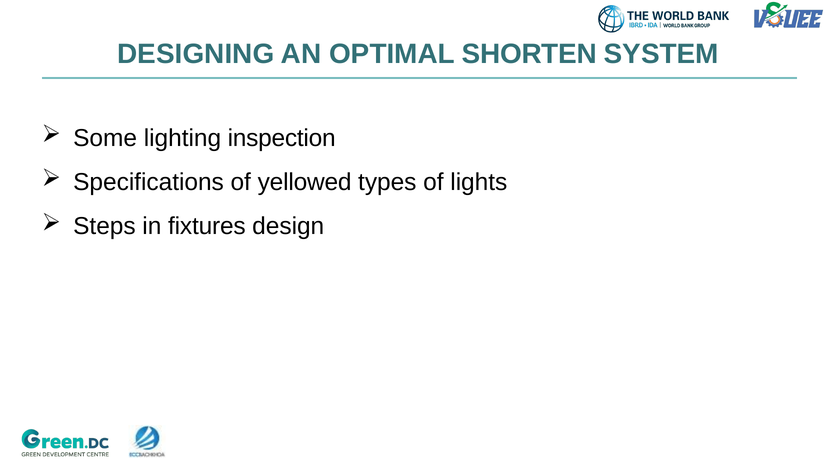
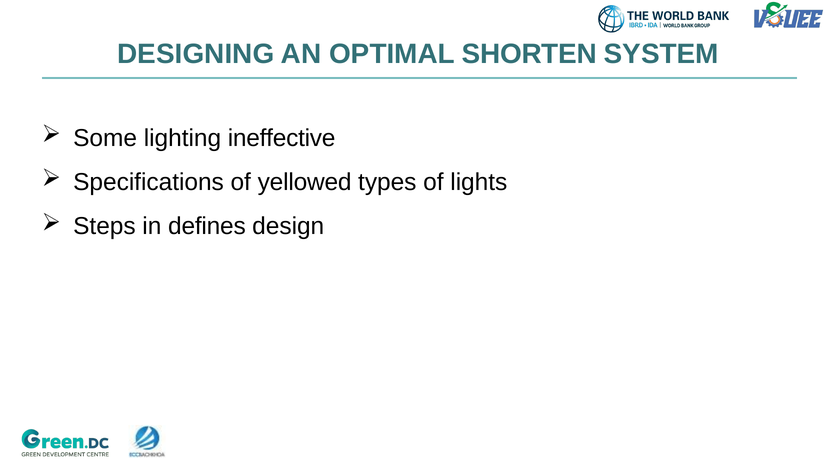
inspection: inspection -> ineffective
fixtures: fixtures -> defines
